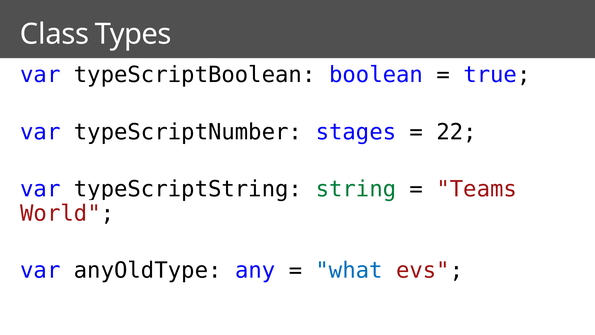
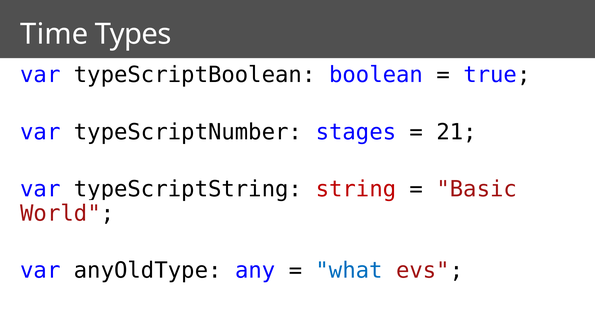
Class: Class -> Time
22: 22 -> 21
string colour: green -> red
Teams: Teams -> Basic
